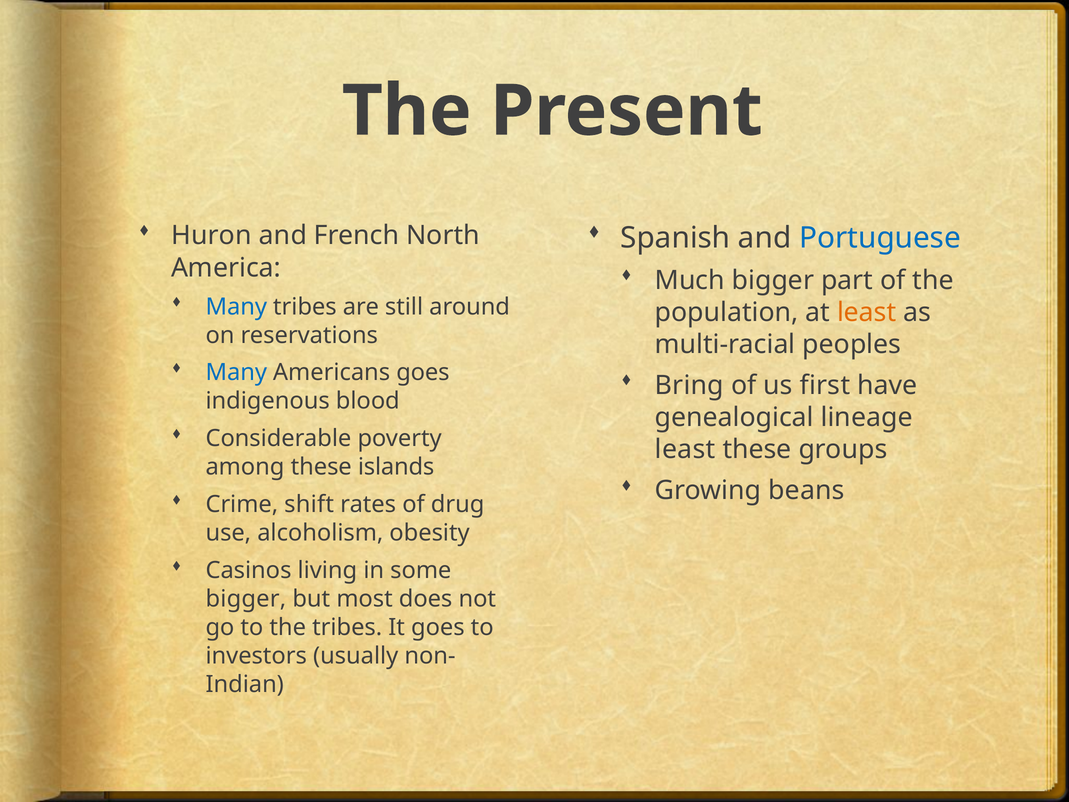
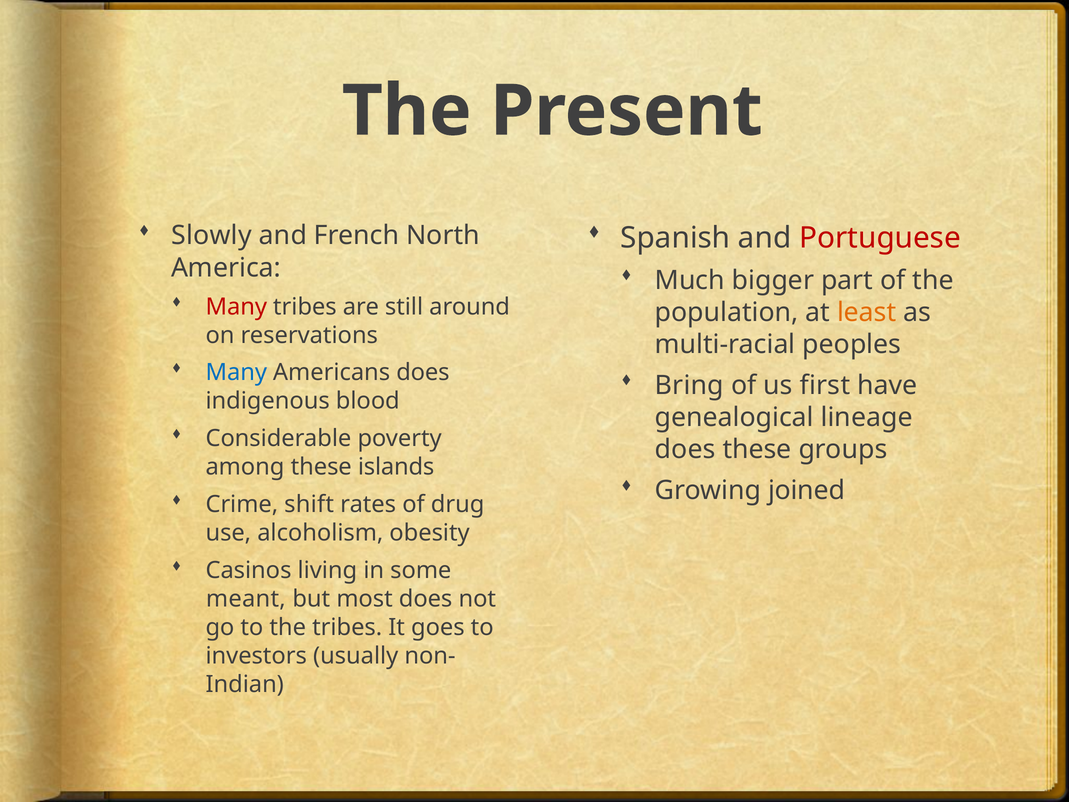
Huron: Huron -> Slowly
Portuguese colour: blue -> red
Many at (236, 307) colour: blue -> red
Americans goes: goes -> does
least at (685, 449): least -> does
beans: beans -> joined
bigger at (246, 599): bigger -> meant
